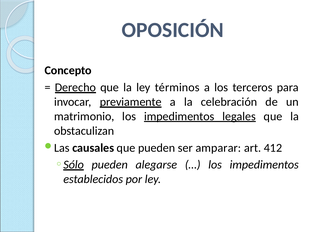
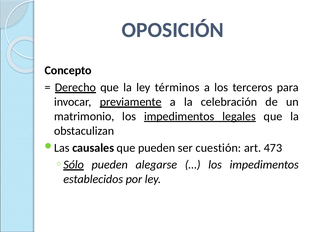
amparar: amparar -> cuestión
412: 412 -> 473
